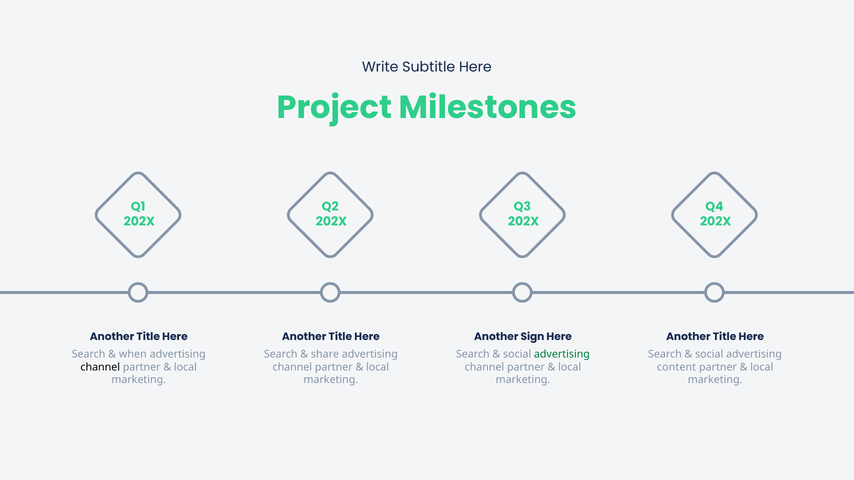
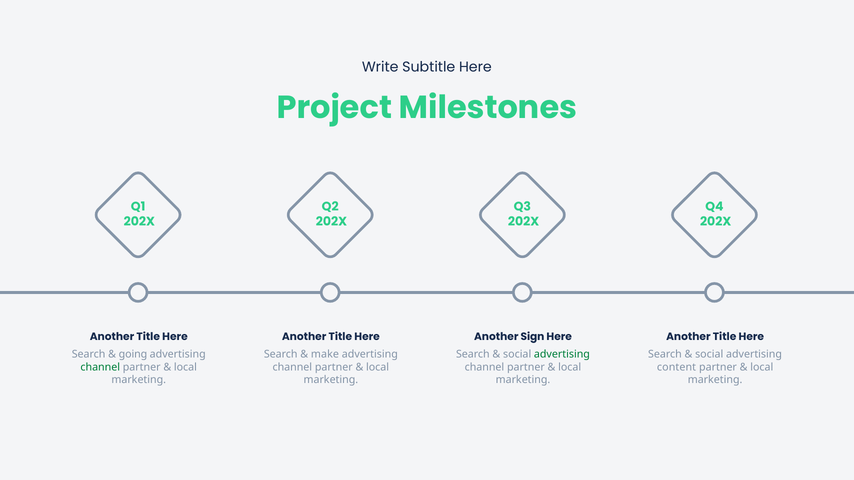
when: when -> going
share: share -> make
channel at (100, 367) colour: black -> green
